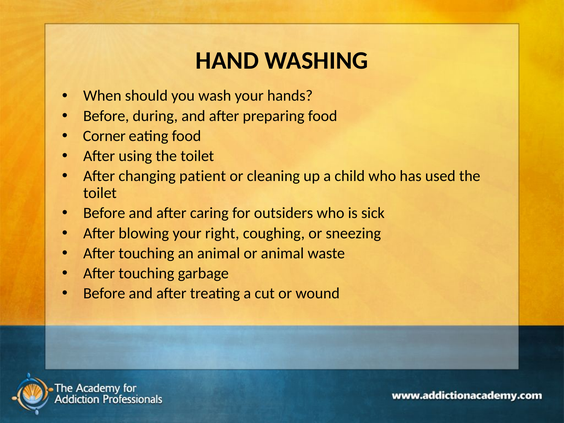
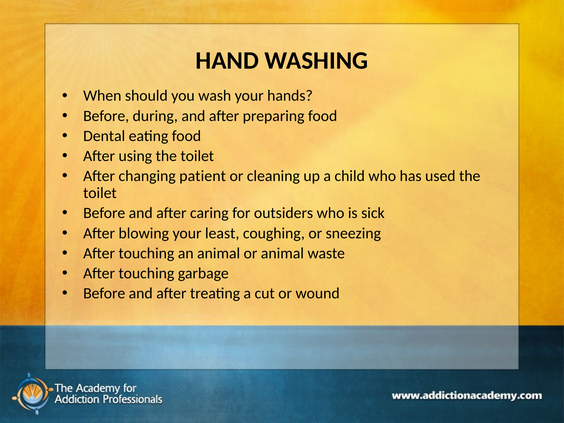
Corner: Corner -> Dental
right: right -> least
